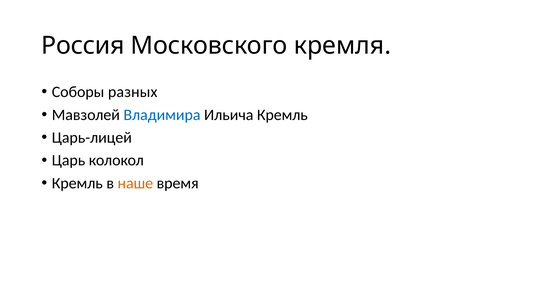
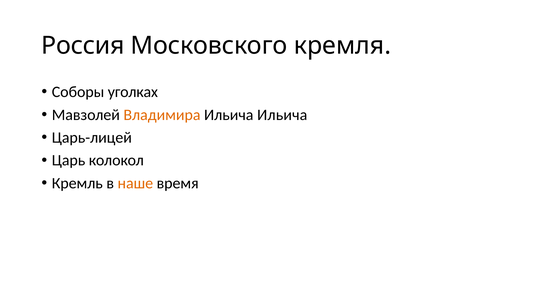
разных: разных -> уголках
Владимира colour: blue -> orange
Ильича Кремль: Кремль -> Ильича
